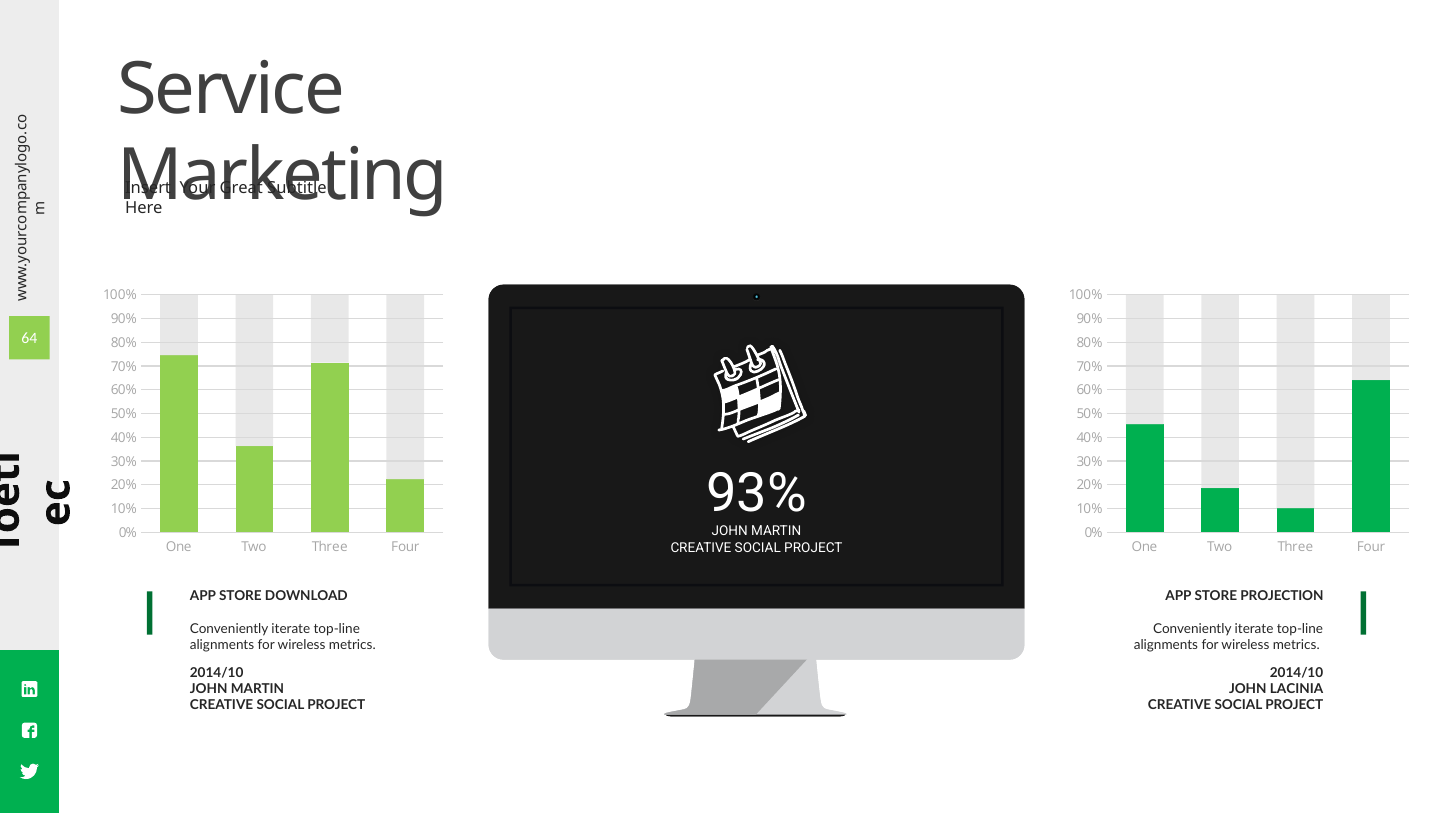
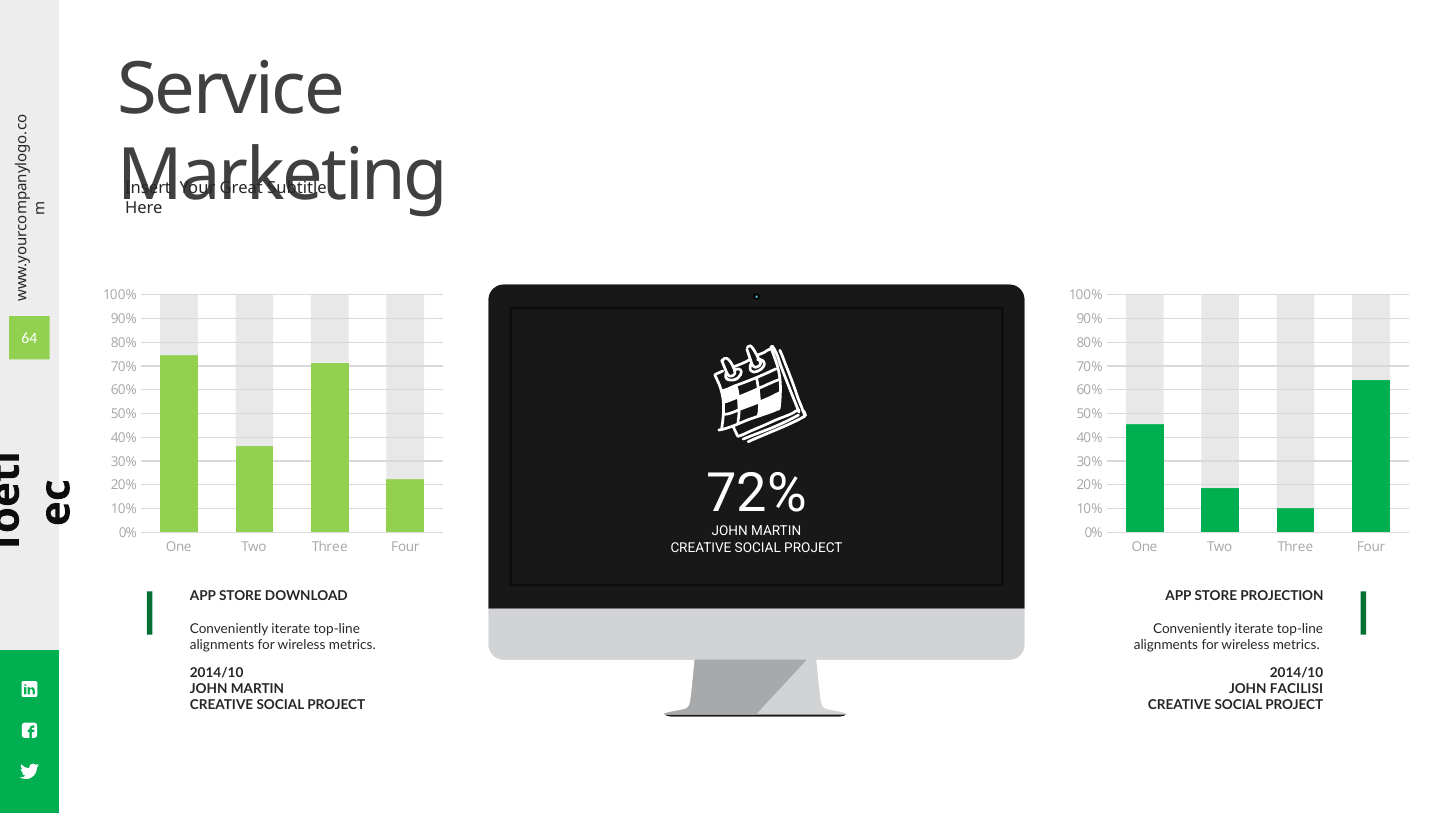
93%: 93% -> 72%
LACINIA: LACINIA -> FACILISI
